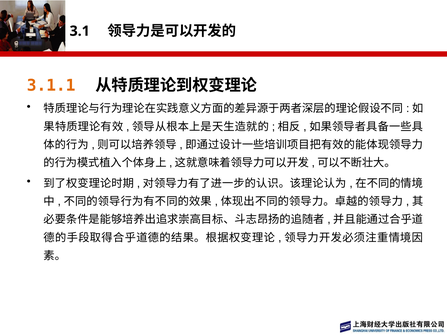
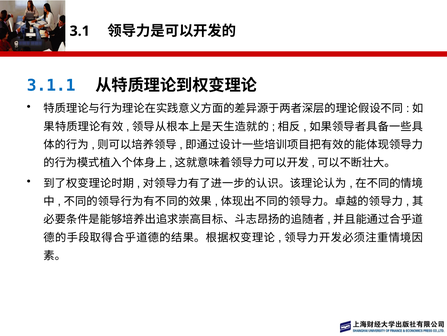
3.1.1 colour: orange -> blue
